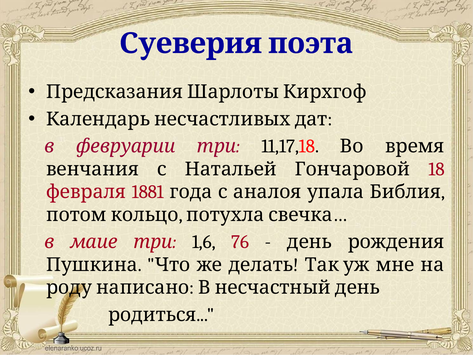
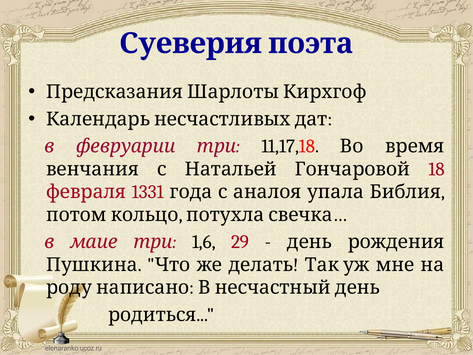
1881: 1881 -> 1331
76: 76 -> 29
